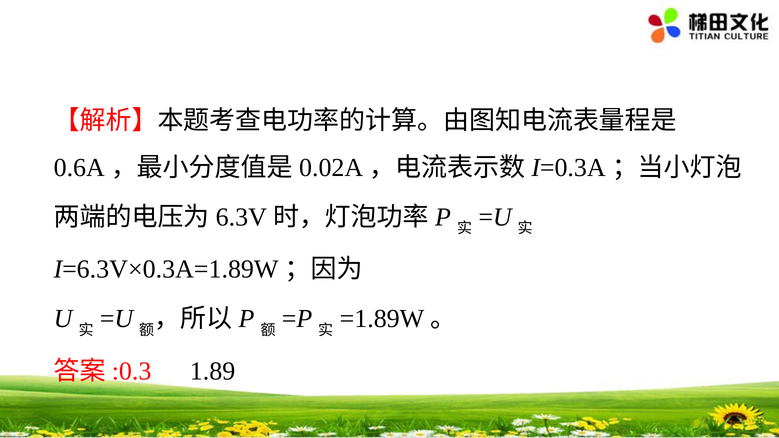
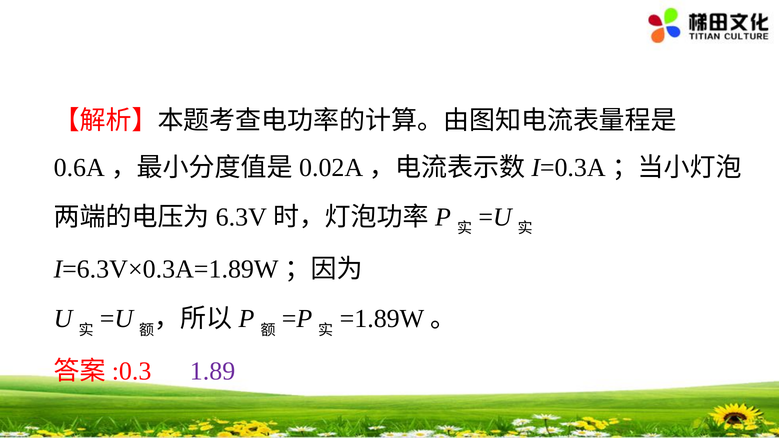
1.89 colour: black -> purple
